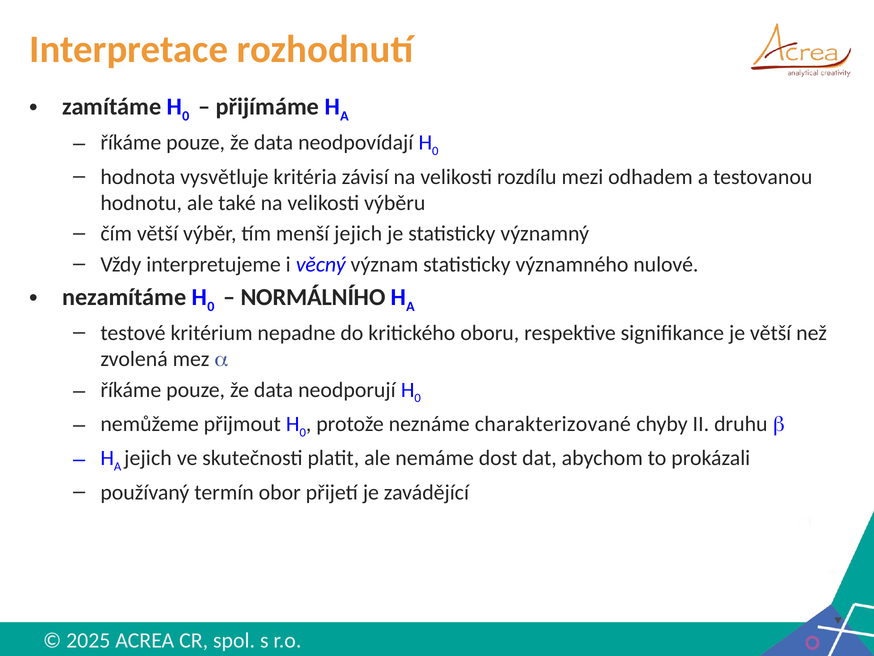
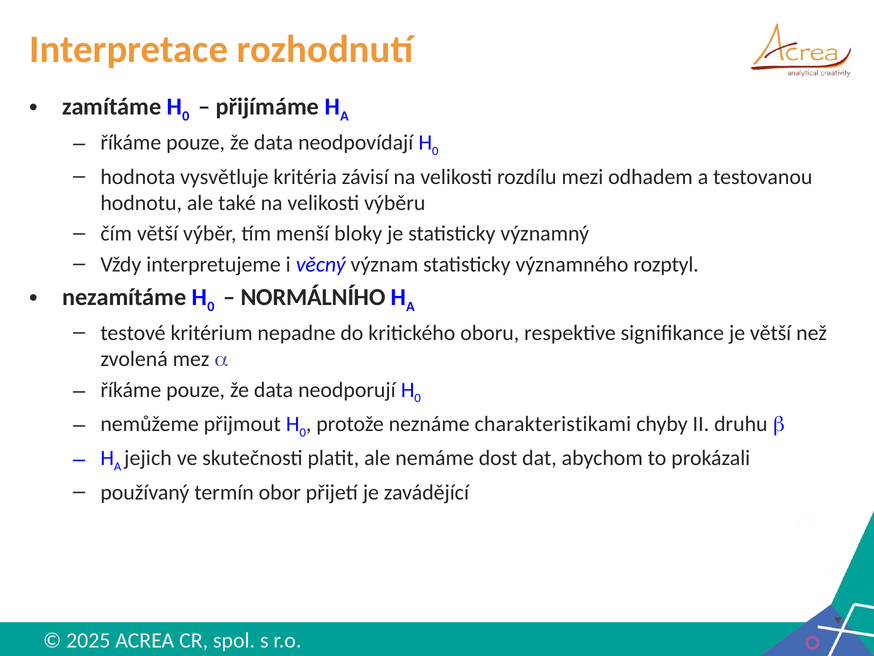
menší jejich: jejich -> bloky
nulové: nulové -> rozptyl
charakterizované: charakterizované -> charakteristikami
